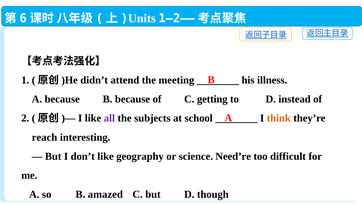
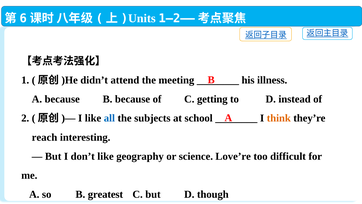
all colour: purple -> blue
Need’re: Need’re -> Love’re
amazed: amazed -> greatest
